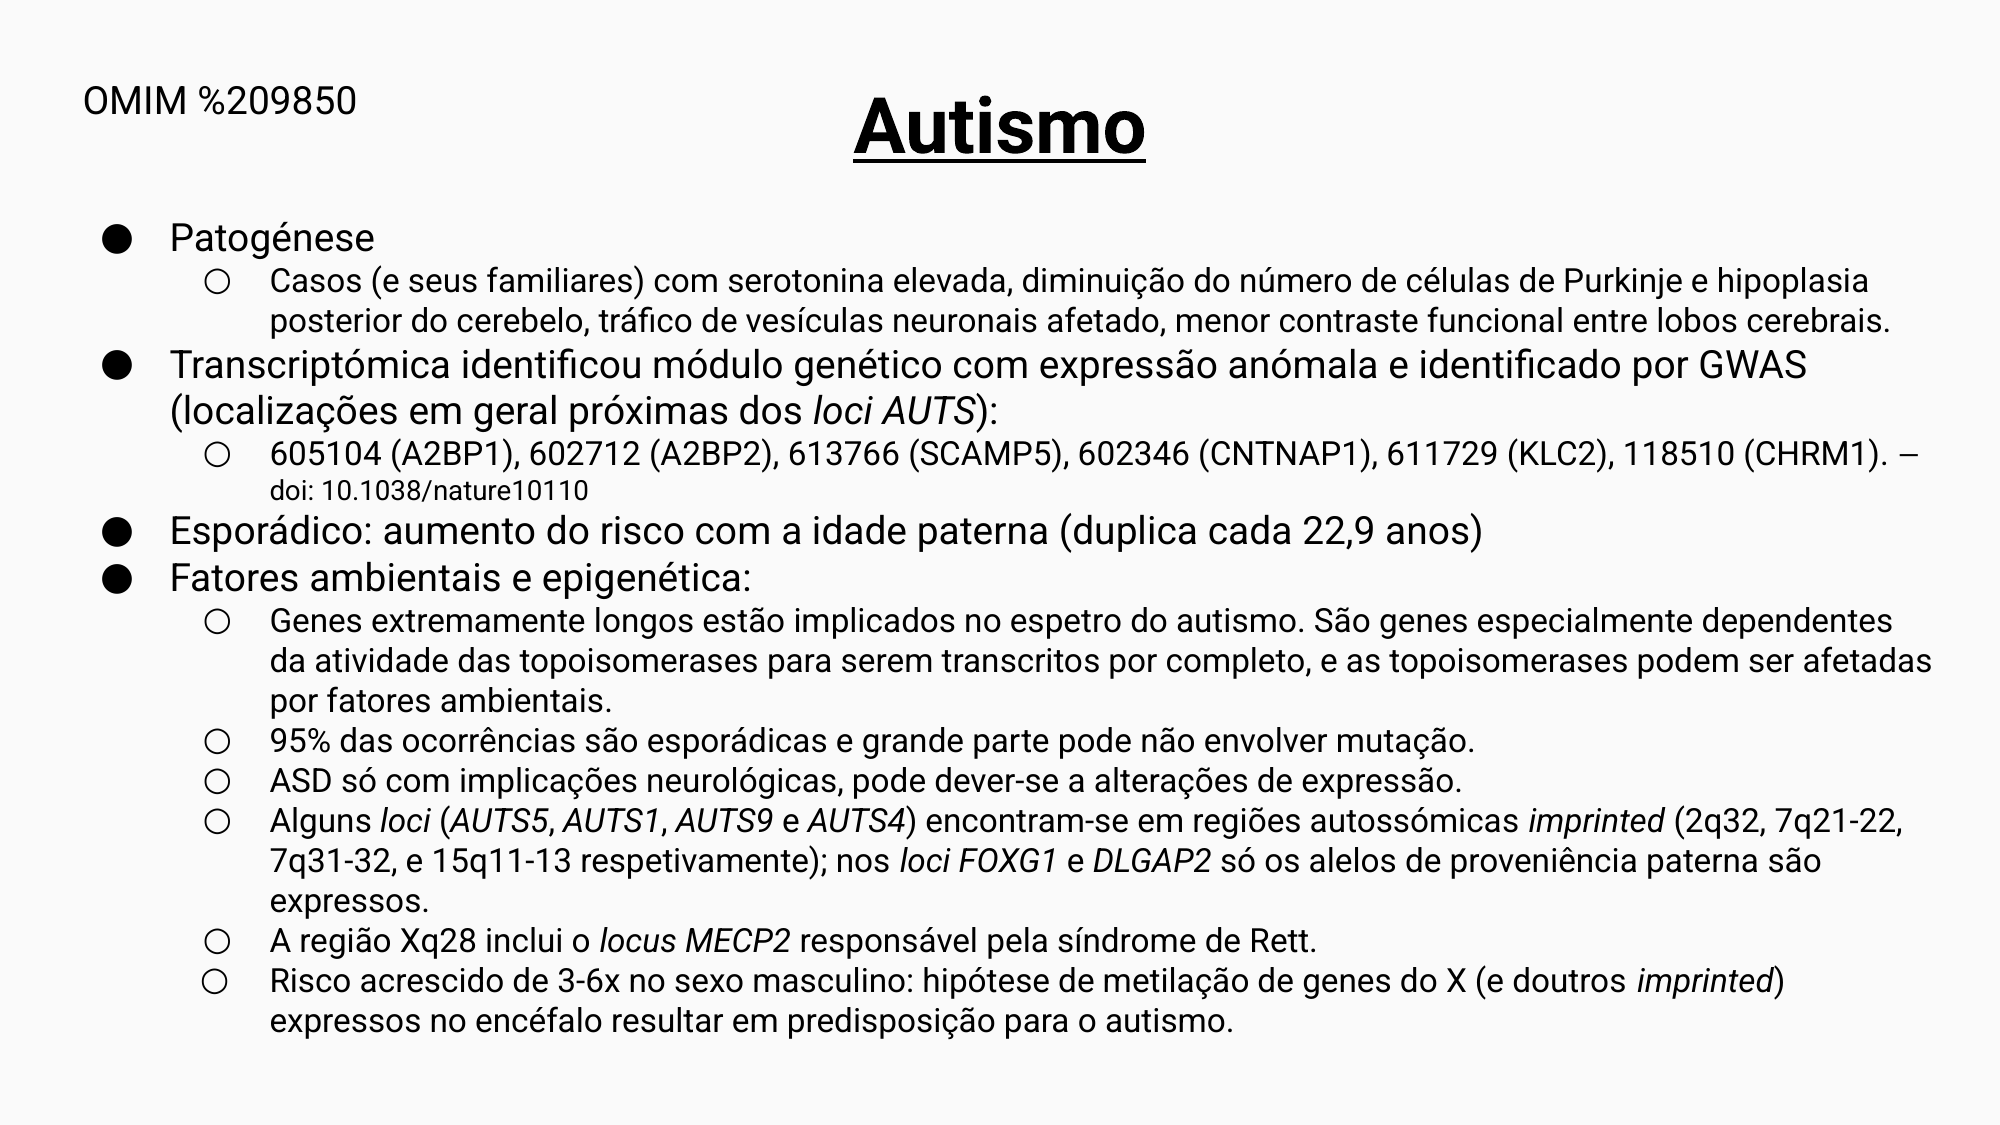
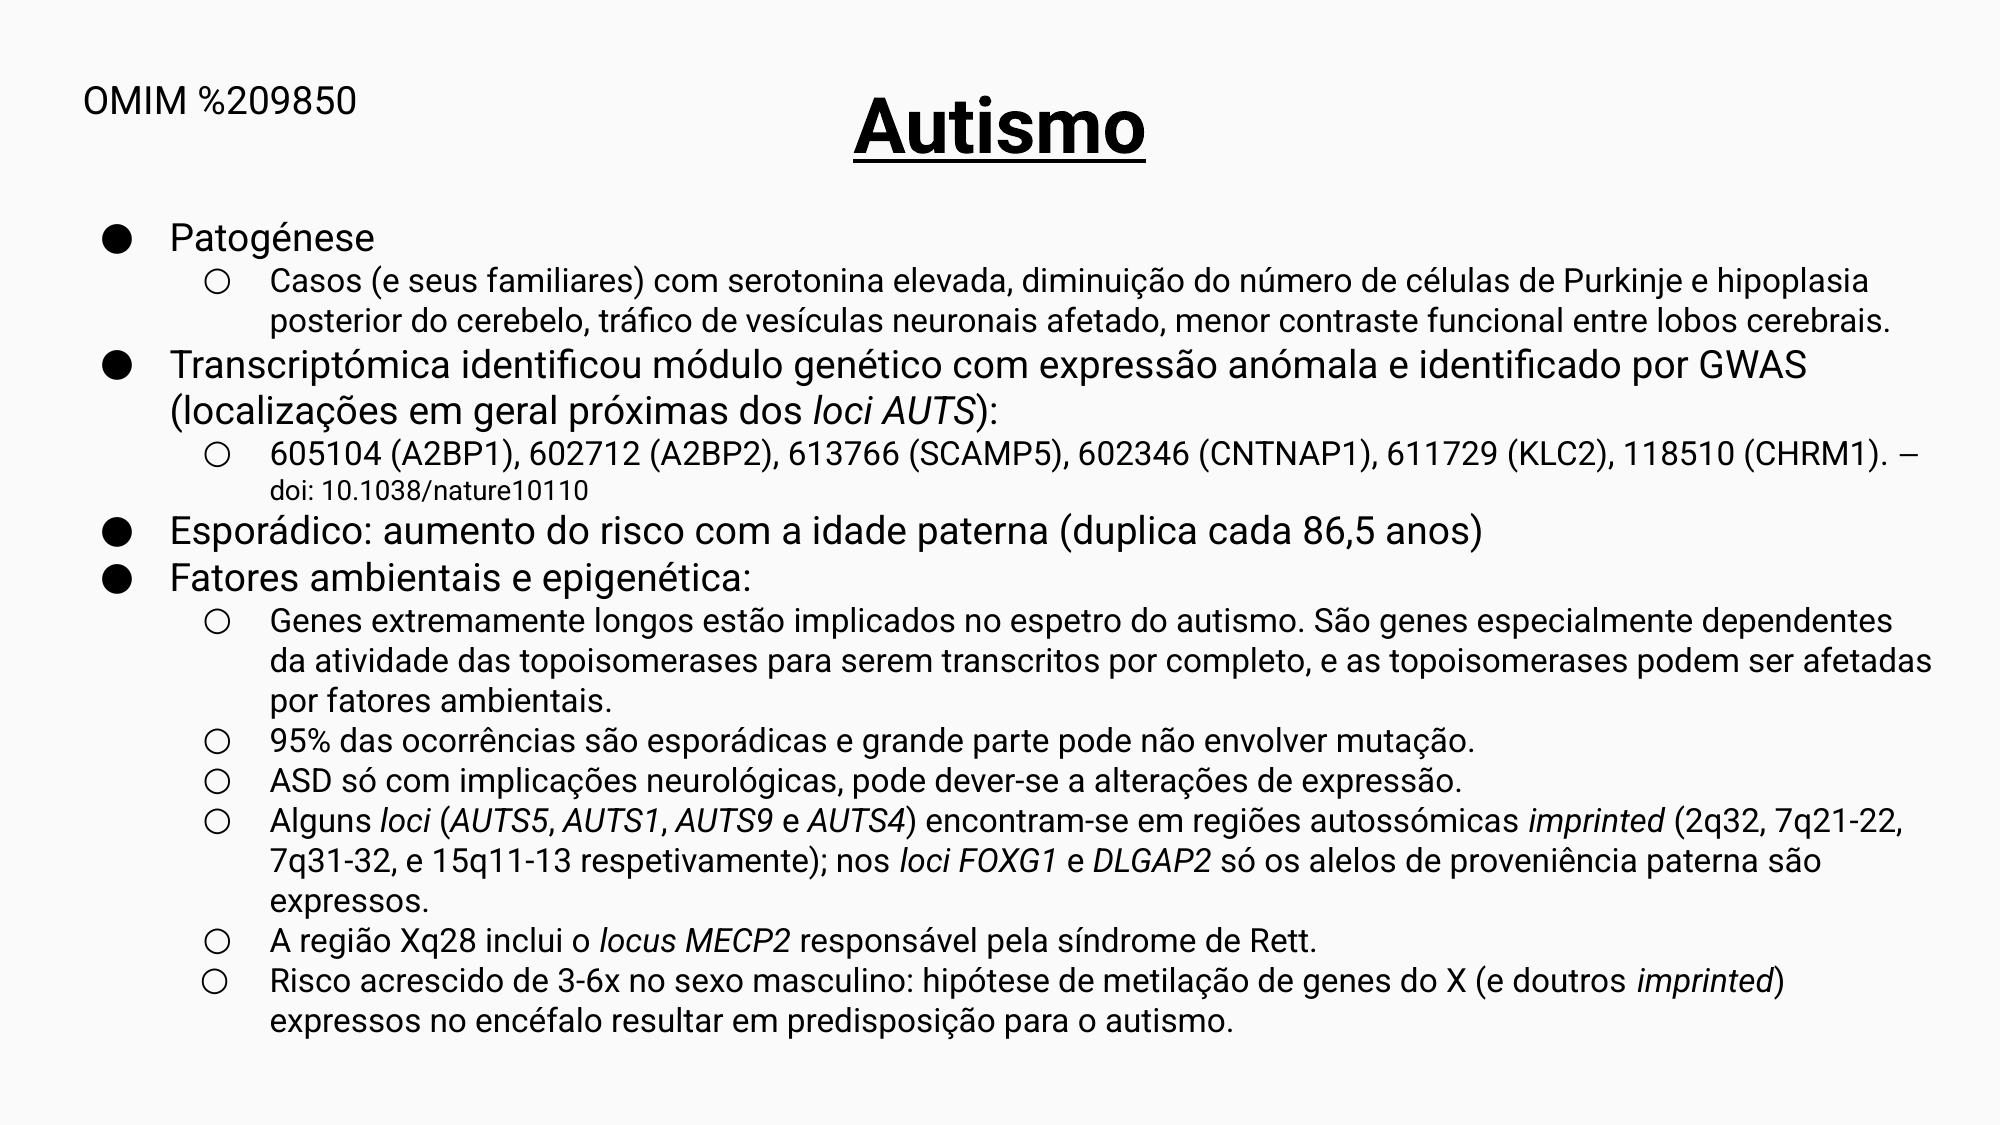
22,9: 22,9 -> 86,5
